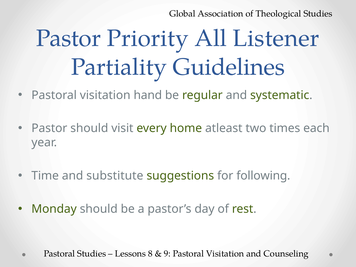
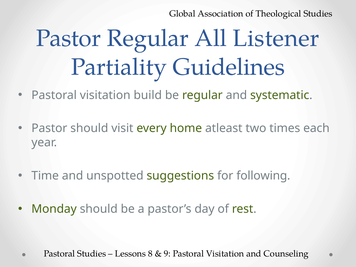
Pastor Priority: Priority -> Regular
hand: hand -> build
substitute: substitute -> unspotted
